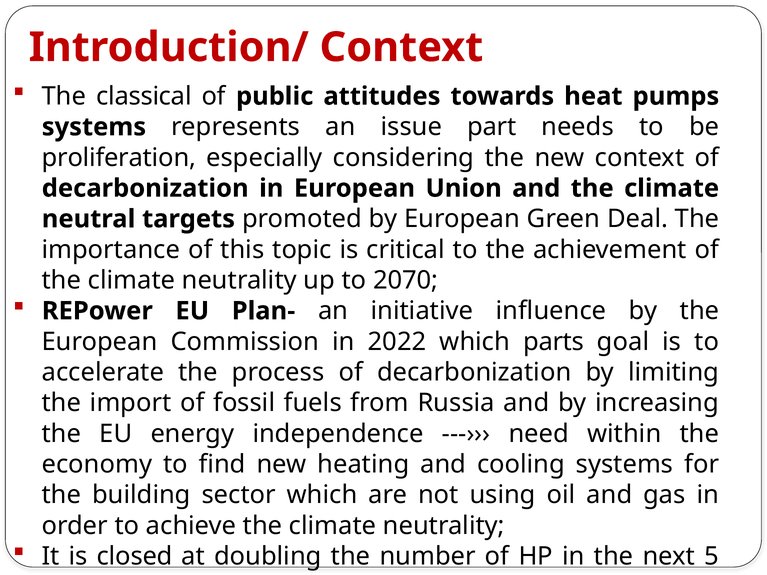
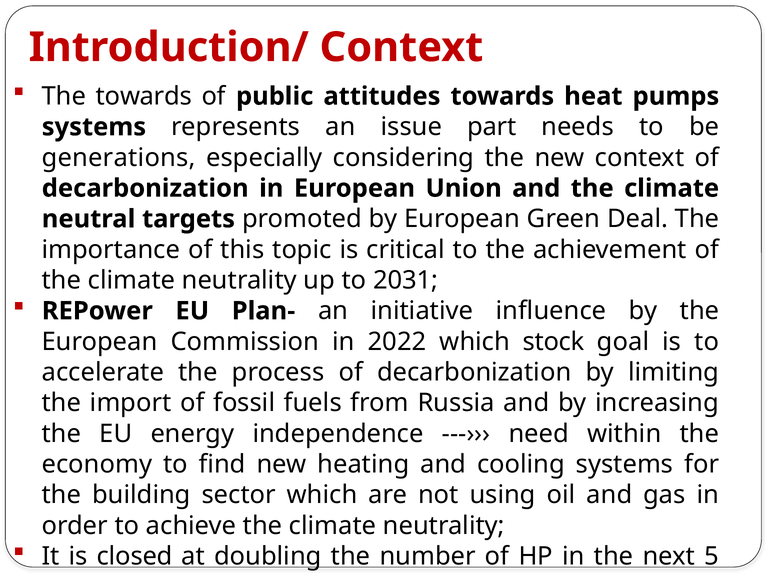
The classical: classical -> towards
proliferation at (119, 158): proliferation -> generations
2070: 2070 -> 2031
parts: parts -> stock
